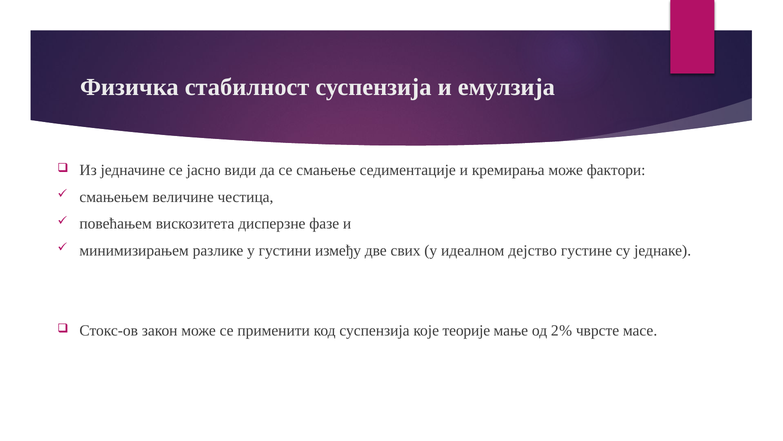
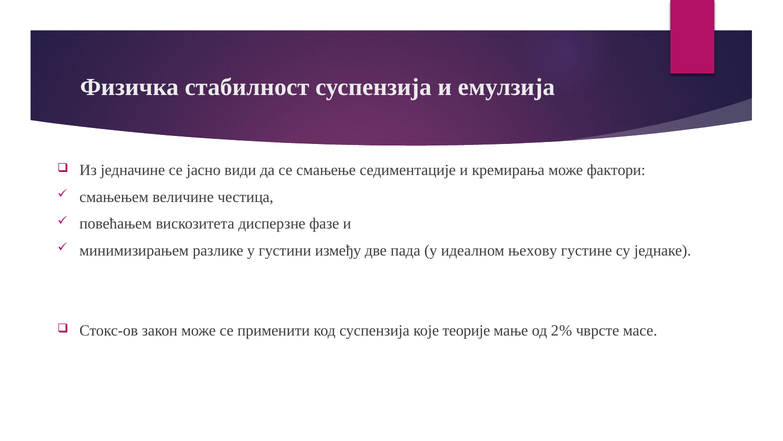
свих: свих -> пада
дејство: дејство -> њехову
